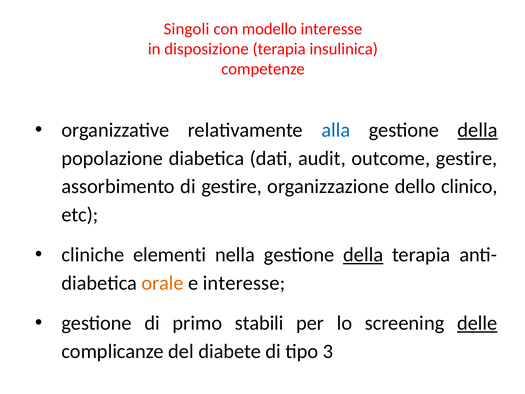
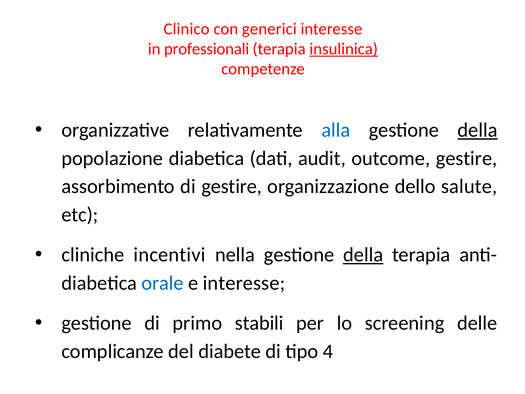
Singoli: Singoli -> Clinico
modello: modello -> generici
disposizione: disposizione -> professionali
insulinica underline: none -> present
clinico: clinico -> salute
elementi: elementi -> incentivi
orale colour: orange -> blue
delle underline: present -> none
3: 3 -> 4
